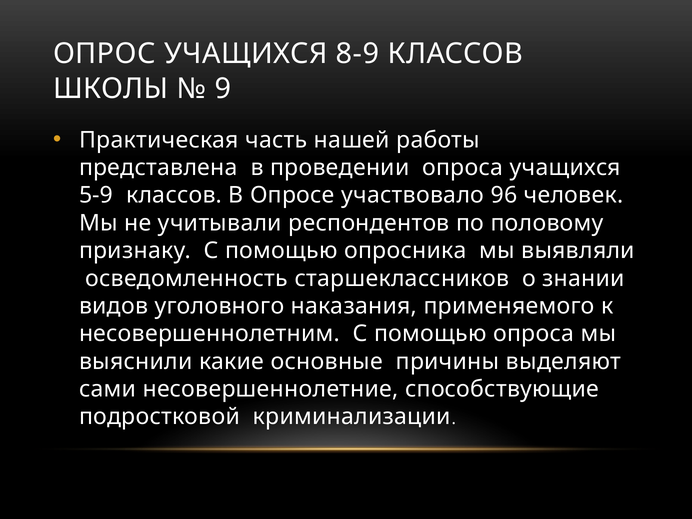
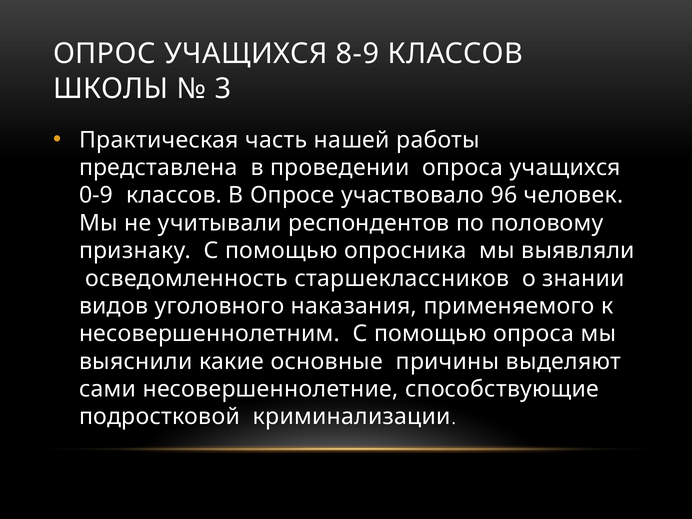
9: 9 -> 3
5-9: 5-9 -> 0-9
